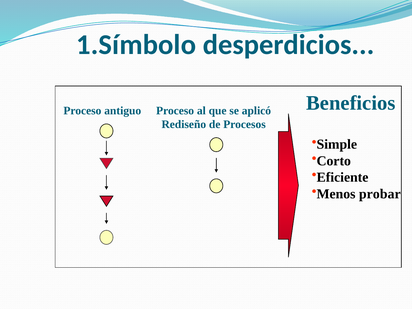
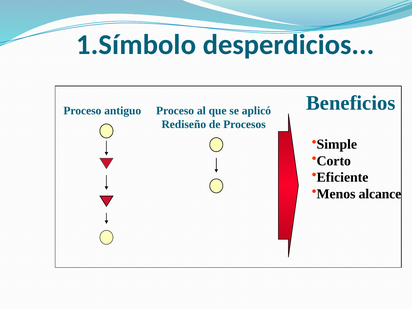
probar: probar -> alcance
